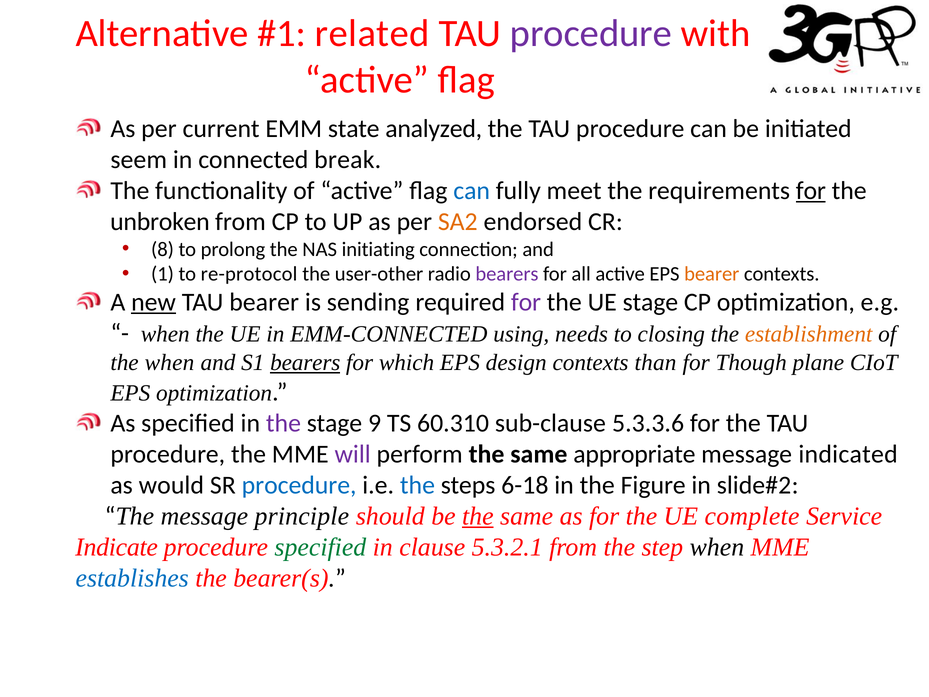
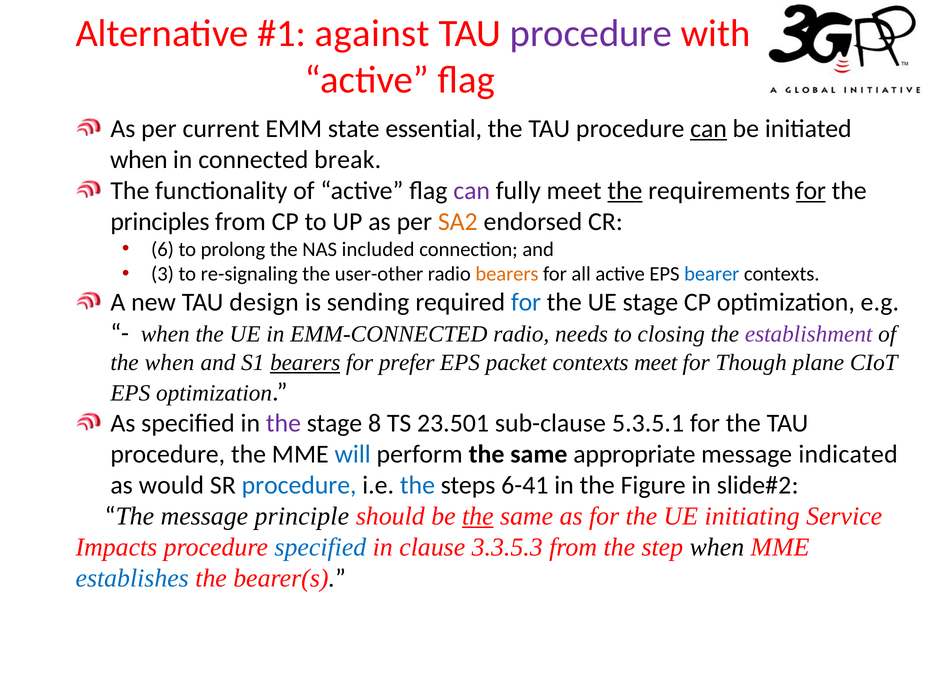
related: related -> against
analyzed: analyzed -> essential
can at (709, 129) underline: none -> present
seem at (139, 160): seem -> when
can at (472, 191) colour: blue -> purple
the at (625, 191) underline: none -> present
unbroken: unbroken -> principles
8: 8 -> 6
initiating: initiating -> included
1: 1 -> 3
re-protocol: re-protocol -> re-signaling
bearers at (507, 274) colour: purple -> orange
bearer at (712, 274) colour: orange -> blue
new underline: present -> none
TAU bearer: bearer -> design
for at (526, 302) colour: purple -> blue
EMM-CONNECTED using: using -> radio
establishment colour: orange -> purple
which: which -> prefer
design: design -> packet
contexts than: than -> meet
9: 9 -> 8
60.310: 60.310 -> 23.501
5.3.3.6: 5.3.3.6 -> 5.3.5.1
will colour: purple -> blue
6-18: 6-18 -> 6-41
complete: complete -> initiating
Indicate: Indicate -> Impacts
specified at (320, 547) colour: green -> blue
5.3.2.1: 5.3.2.1 -> 3.3.5.3
